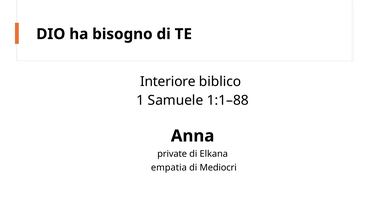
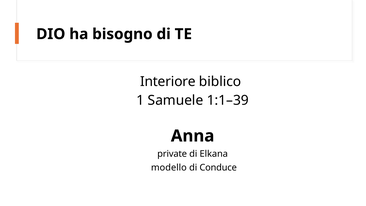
1:1–88: 1:1–88 -> 1:1–39
empatia: empatia -> modello
Mediocri: Mediocri -> Conduce
